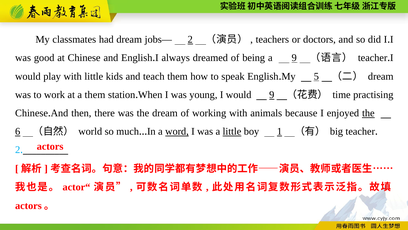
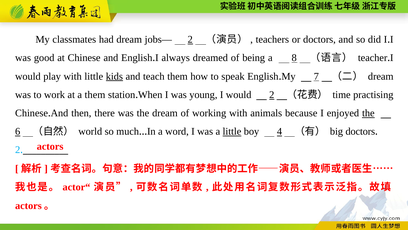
a 9: 9 -> 8
kids underline: none -> present
5: 5 -> 7
would 9: 9 -> 2
word underline: present -> none
1: 1 -> 4
big teacher: teacher -> doctors
